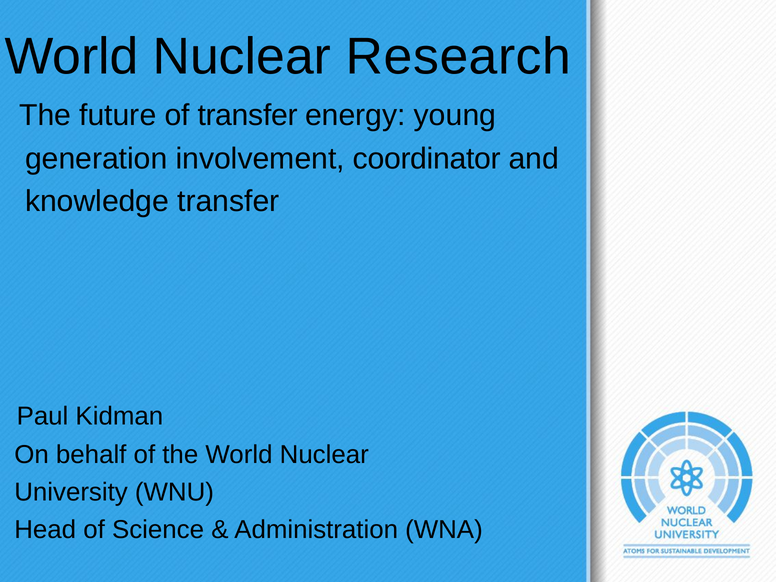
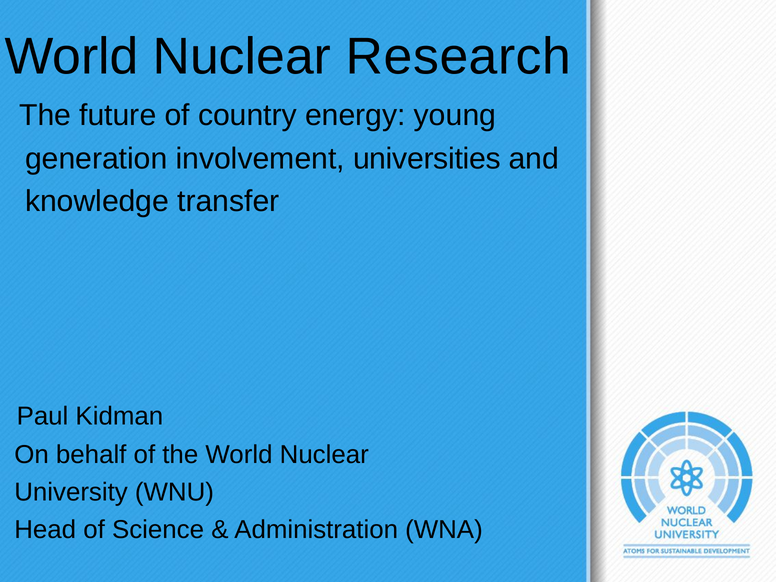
of transfer: transfer -> country
coordinator: coordinator -> universities
